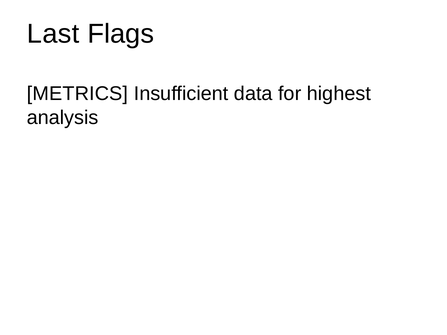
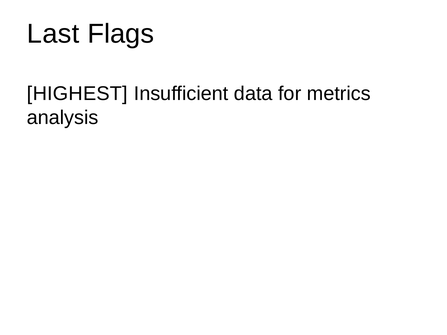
METRICS: METRICS -> HIGHEST
highest: highest -> metrics
